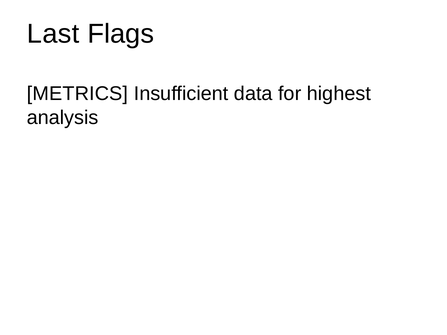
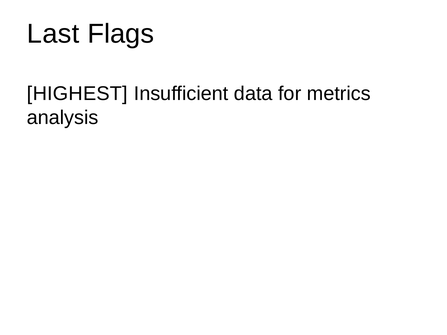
METRICS: METRICS -> HIGHEST
highest: highest -> metrics
